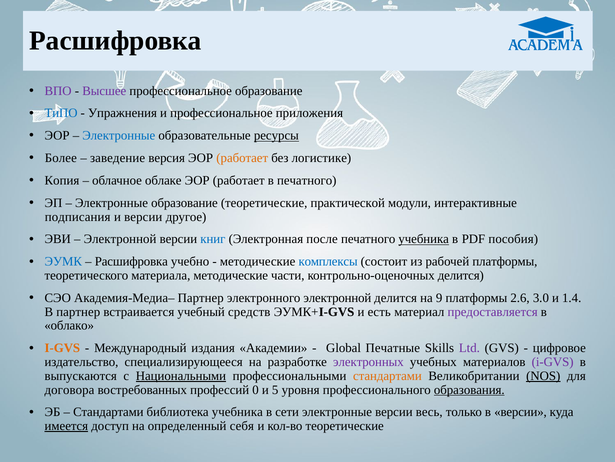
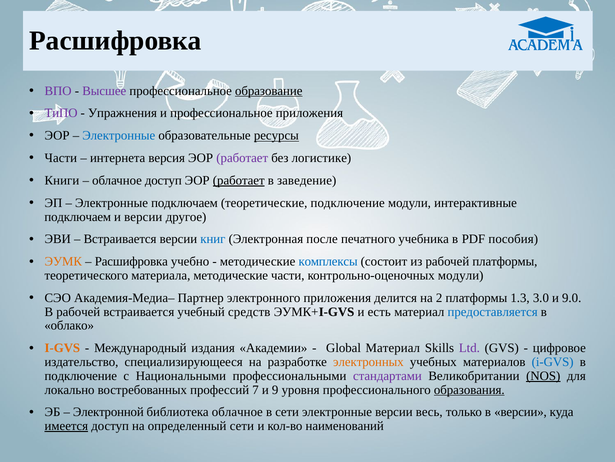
образование at (269, 91) underline: none -> present
ТиПО colour: blue -> purple
Более at (61, 158): Более -> Части
заведение: заведение -> интернета
работает at (242, 158) colour: orange -> purple
Копия: Копия -> Книги
облачное облаке: облаке -> доступ
работает at (239, 180) underline: none -> present
в печатного: печатного -> заведение
Электронные образование: образование -> подключаем
теоретические практической: практической -> подключение
подписания at (78, 216): подписания -> подключаем
Электронной at (120, 239): Электронной -> Встраивается
учебника at (424, 239) underline: present -> none
ЭУМК colour: blue -> orange
контрольно-оценочных делится: делится -> модули
электронного электронной: электронной -> приложения
9: 9 -> 2
2.6: 2.6 -> 1.3
1.4: 1.4 -> 9.0
В партнер: партнер -> рабочей
предоставляется colour: purple -> blue
Global Печатные: Печатные -> Материал
электронных colour: purple -> orange
i-GVS at (553, 361) colour: purple -> blue
выпускаются at (81, 375): выпускаются -> подключение
Национальными underline: present -> none
стандартами at (387, 375) colour: orange -> purple
договора: договора -> локально
0: 0 -> 7
5: 5 -> 9
Стандартами at (108, 412): Стандартами -> Электронной
библиотека учебника: учебника -> облачное
определенный себя: себя -> сети
кол-во теоретические: теоретические -> наименований
